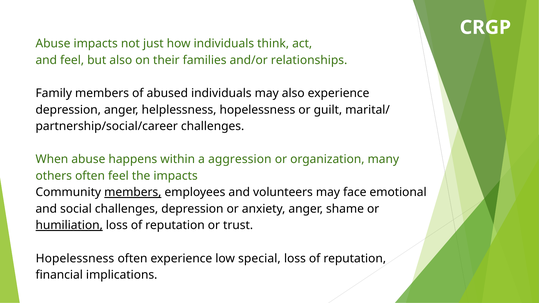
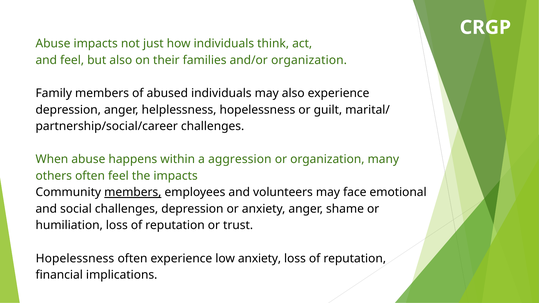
and/or relationships: relationships -> organization
humiliation underline: present -> none
low special: special -> anxiety
